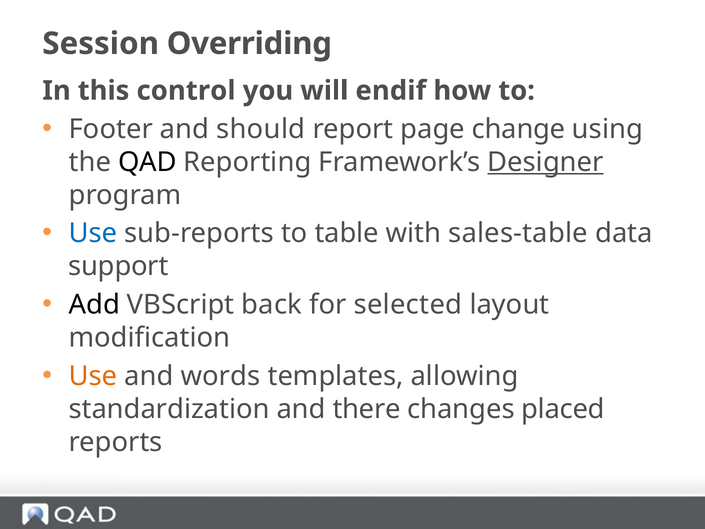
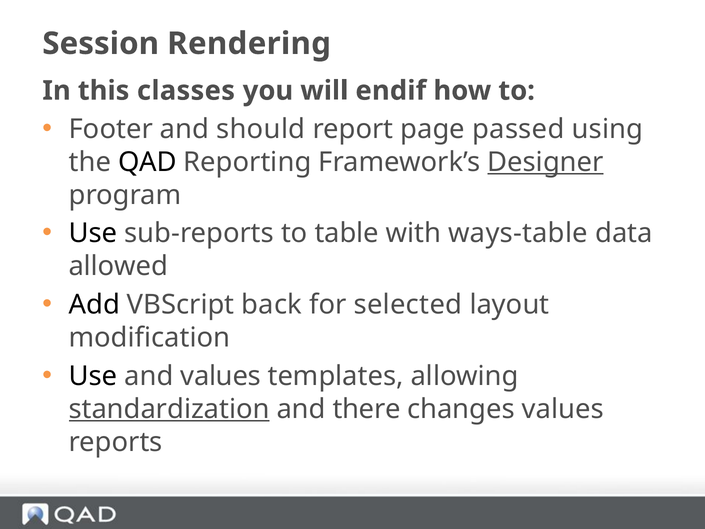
Overriding: Overriding -> Rendering
control: control -> classes
change: change -> passed
Use at (93, 233) colour: blue -> black
sales-table: sales-table -> ways-table
support: support -> allowed
Use at (93, 376) colour: orange -> black
and words: words -> values
standardization underline: none -> present
changes placed: placed -> values
